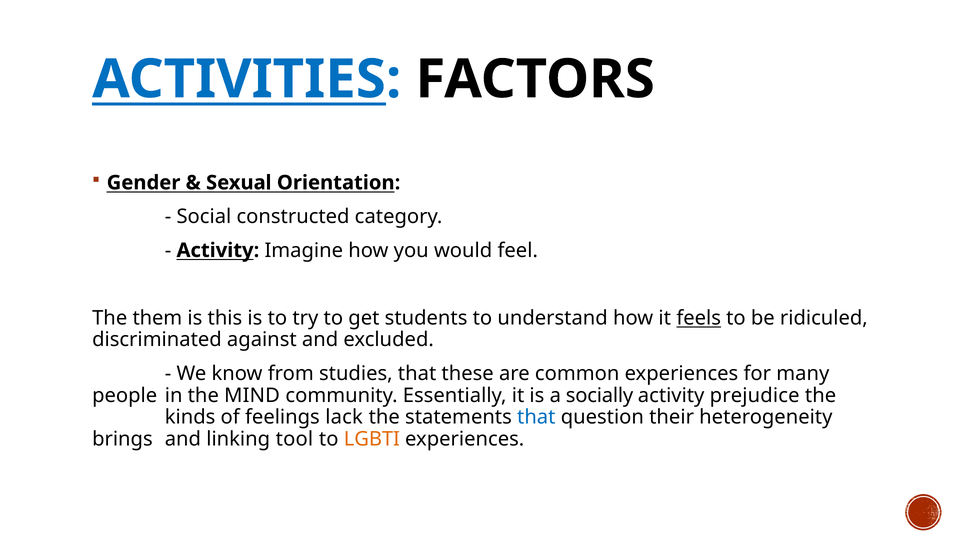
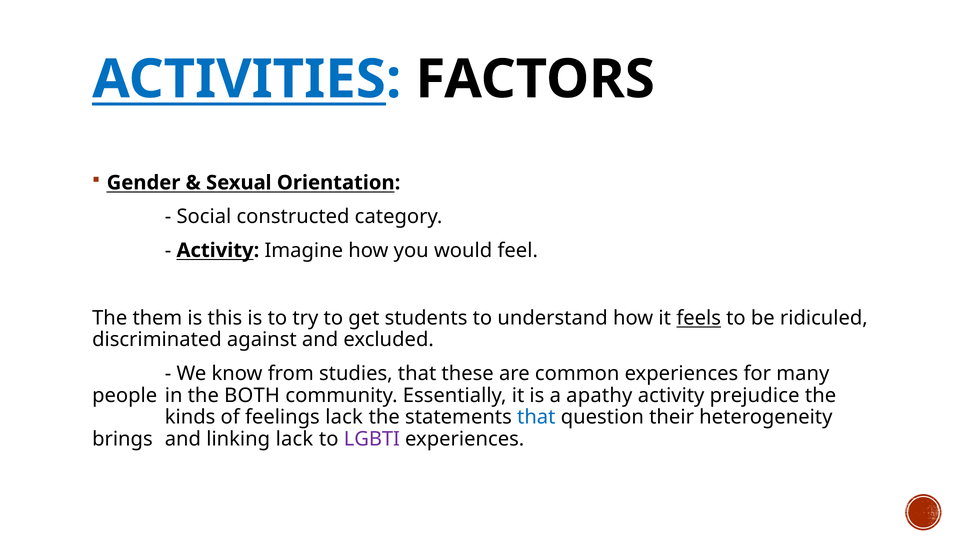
MIND: MIND -> BOTH
socially: socially -> apathy
linking tool: tool -> lack
LGBTI colour: orange -> purple
